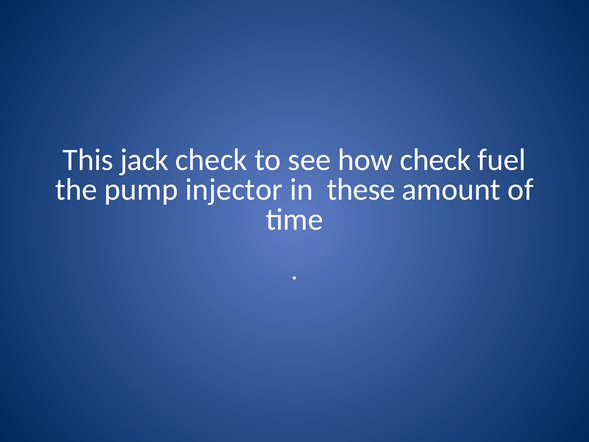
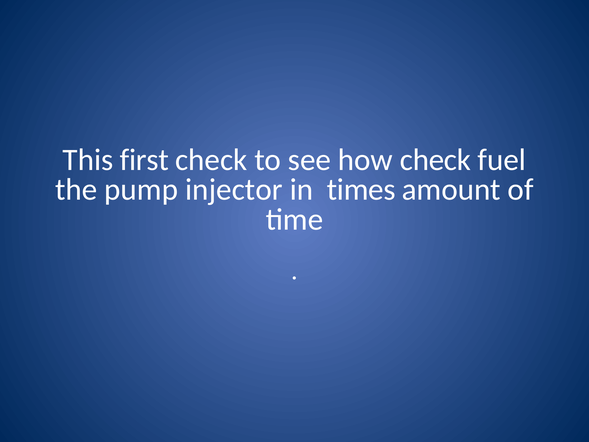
jack: jack -> first
these: these -> times
